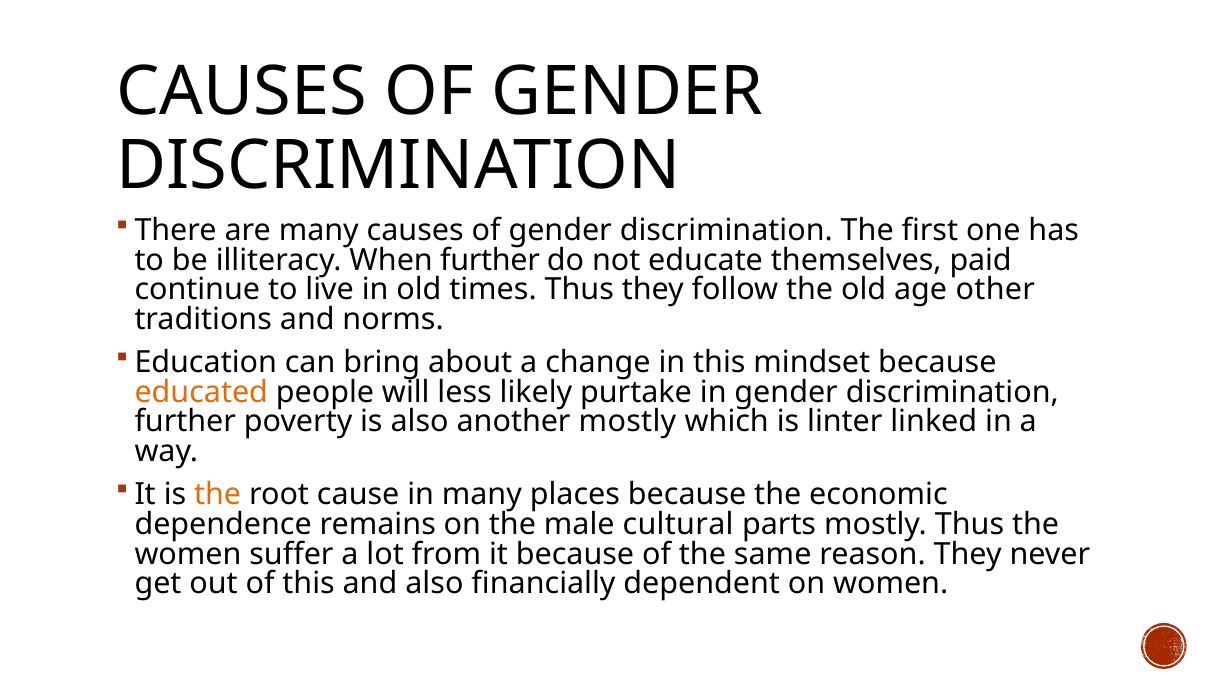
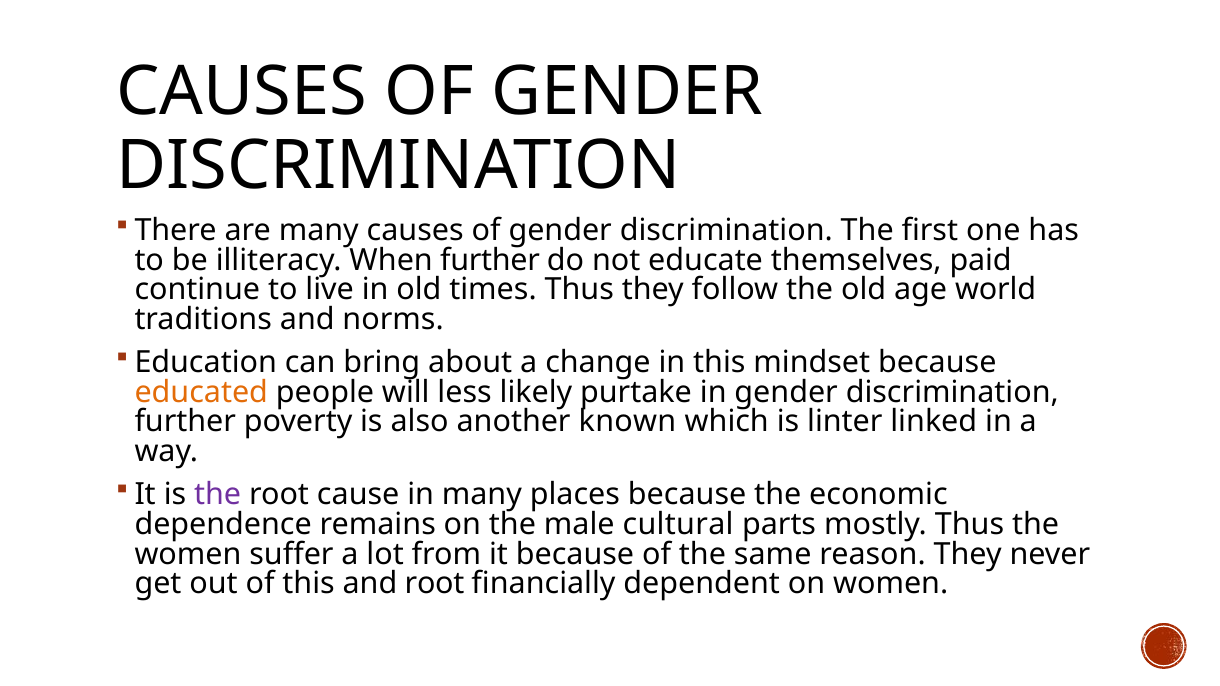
other: other -> world
another mostly: mostly -> known
the at (218, 495) colour: orange -> purple
and also: also -> root
